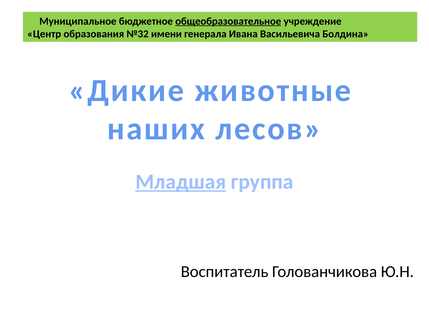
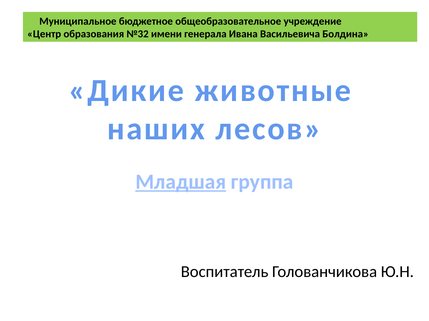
общеобразовательное underline: present -> none
